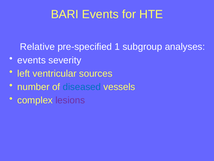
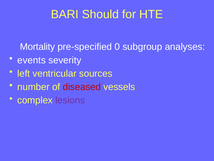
BARI Events: Events -> Should
Relative: Relative -> Mortality
1: 1 -> 0
diseased colour: blue -> red
